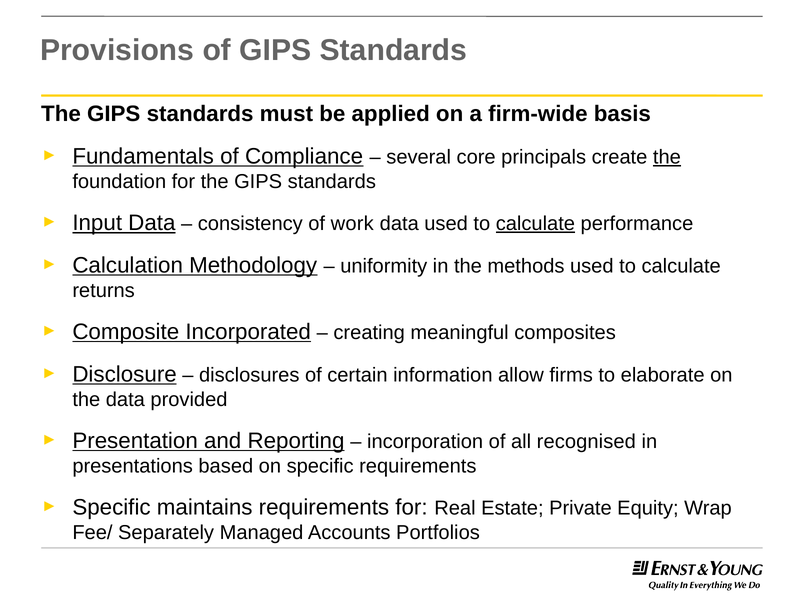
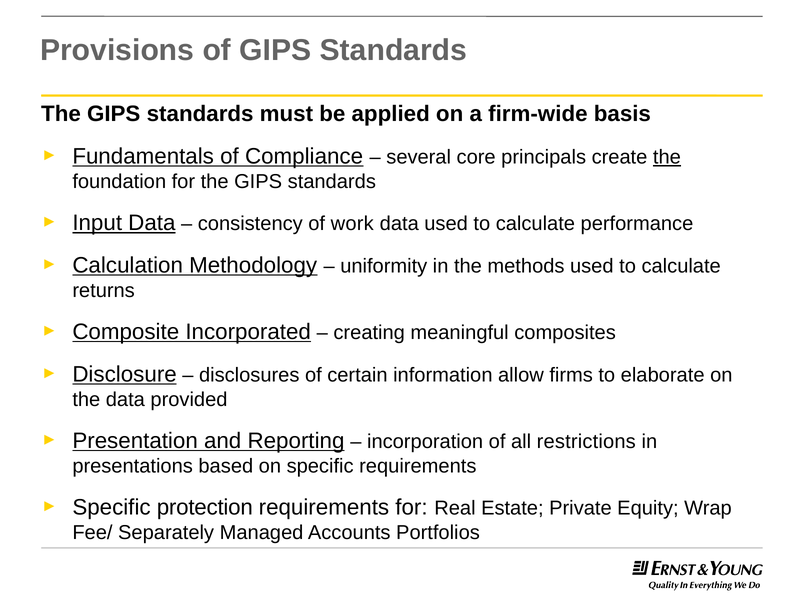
calculate at (535, 224) underline: present -> none
recognised: recognised -> restrictions
maintains: maintains -> protection
